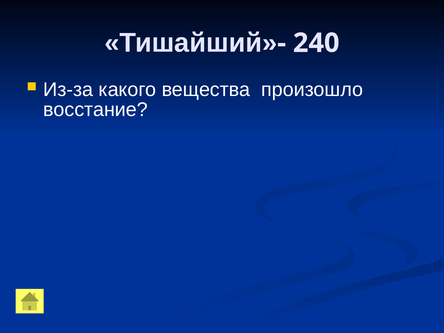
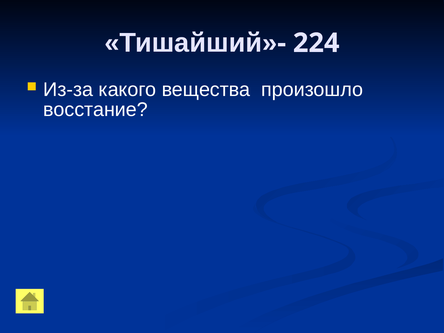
240: 240 -> 224
